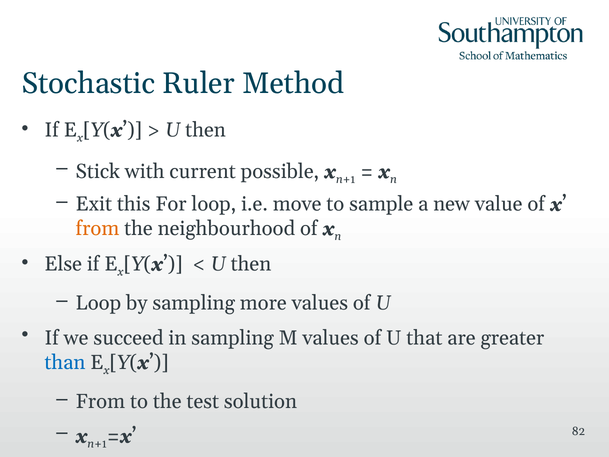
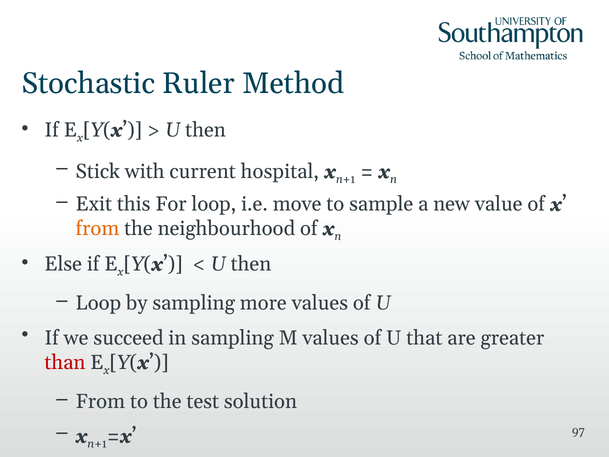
possible: possible -> hospital
than colour: blue -> red
82: 82 -> 97
